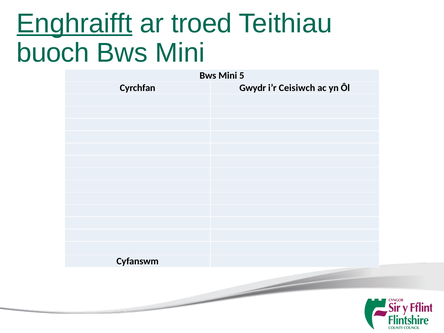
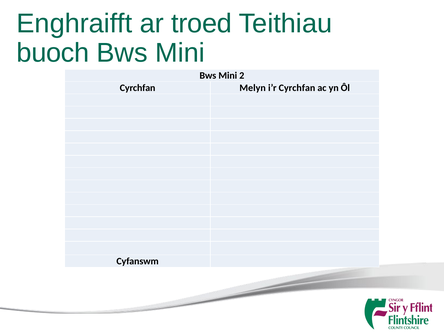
Enghraifft underline: present -> none
5: 5 -> 2
Gwydr: Gwydr -> Melyn
i’r Ceisiwch: Ceisiwch -> Cyrchfan
